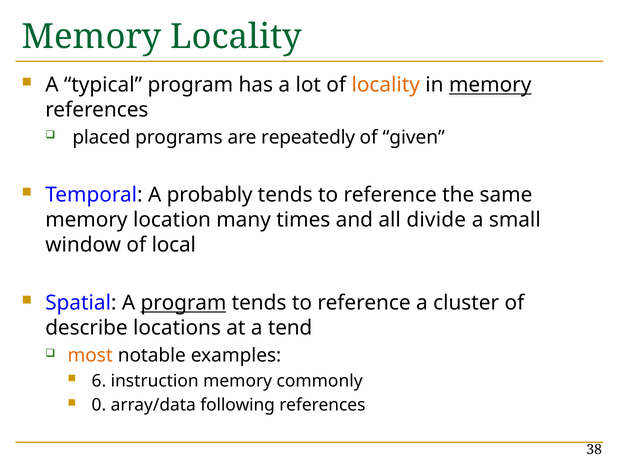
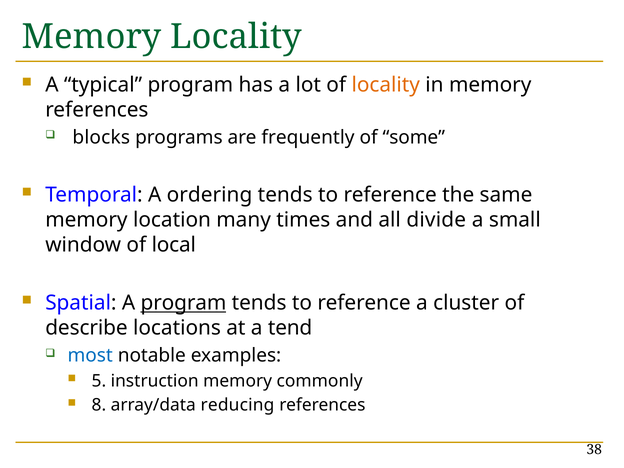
memory at (490, 85) underline: present -> none
placed: placed -> blocks
repeatedly: repeatedly -> frequently
given: given -> some
probably: probably -> ordering
most colour: orange -> blue
6: 6 -> 5
0: 0 -> 8
following: following -> reducing
